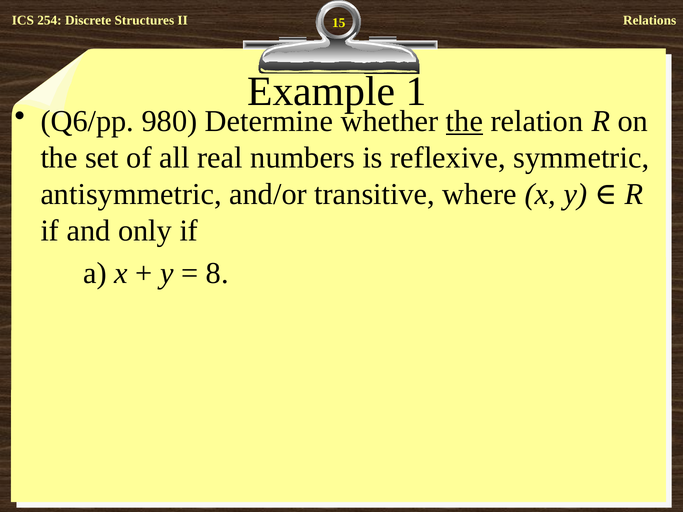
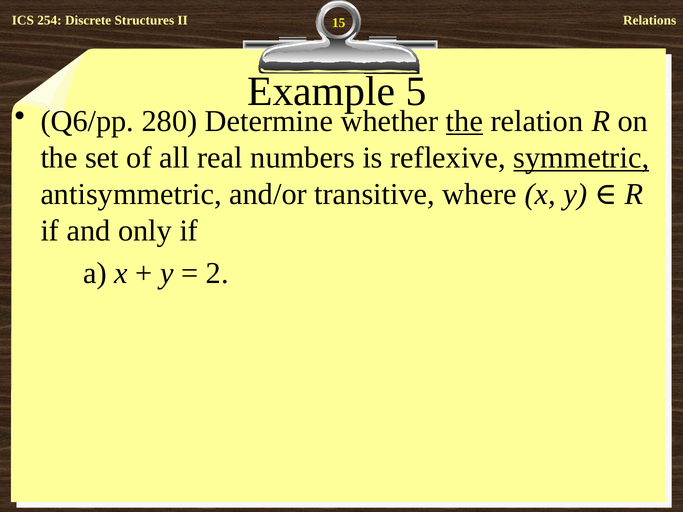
1: 1 -> 5
980: 980 -> 280
symmetric underline: none -> present
8: 8 -> 2
